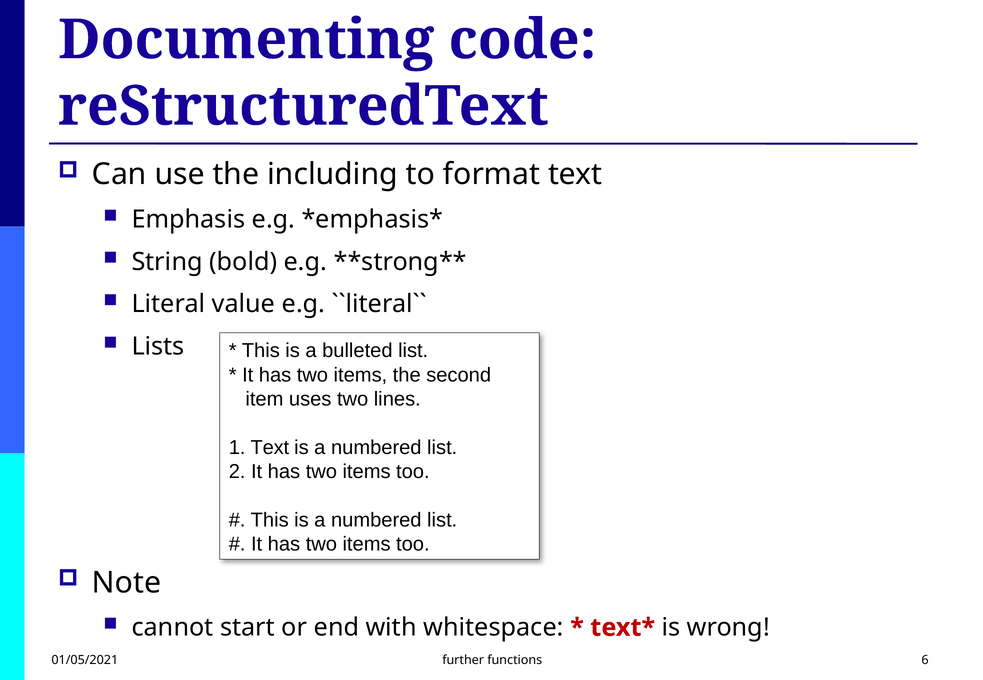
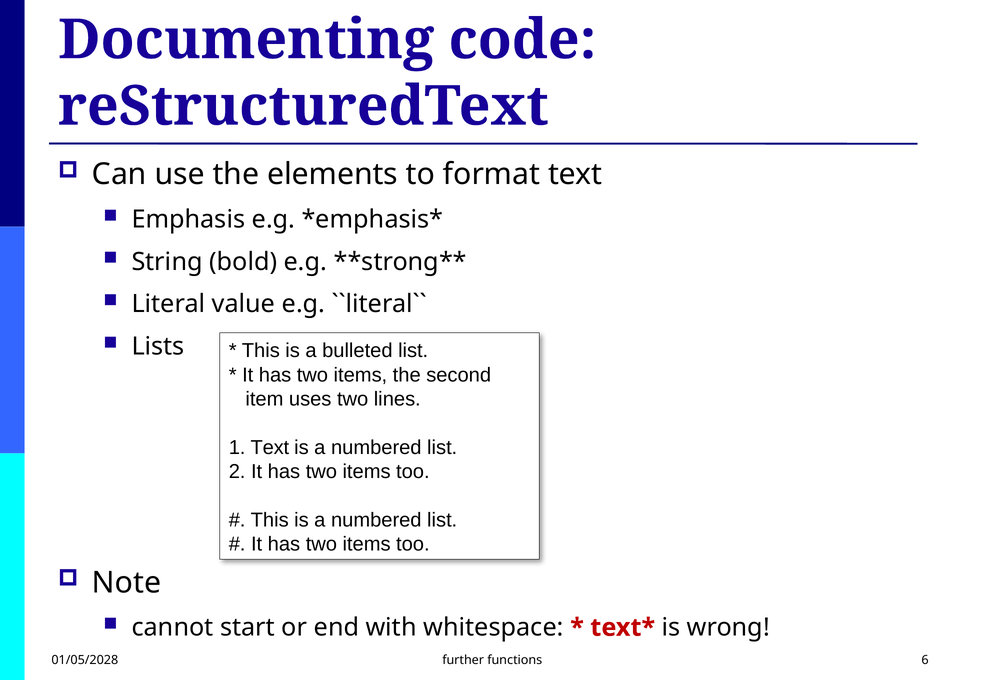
including: including -> elements
01/05/2021: 01/05/2021 -> 01/05/2028
